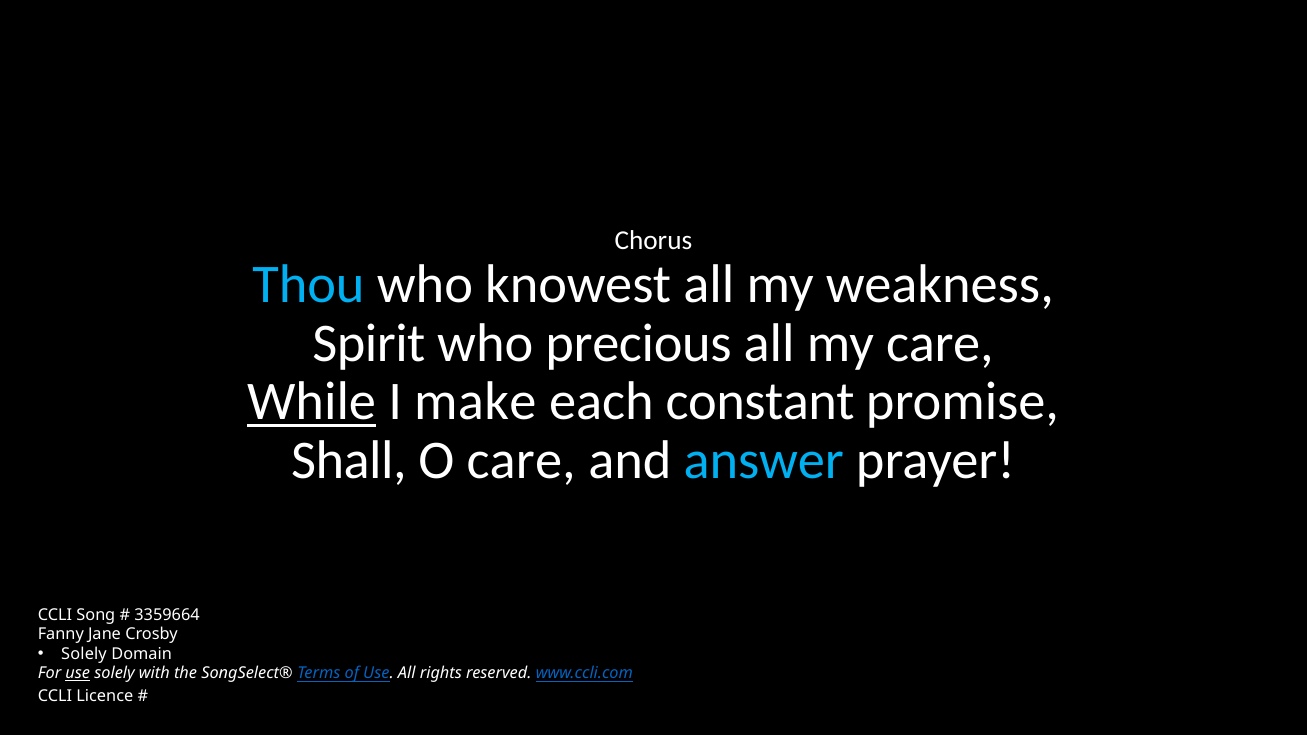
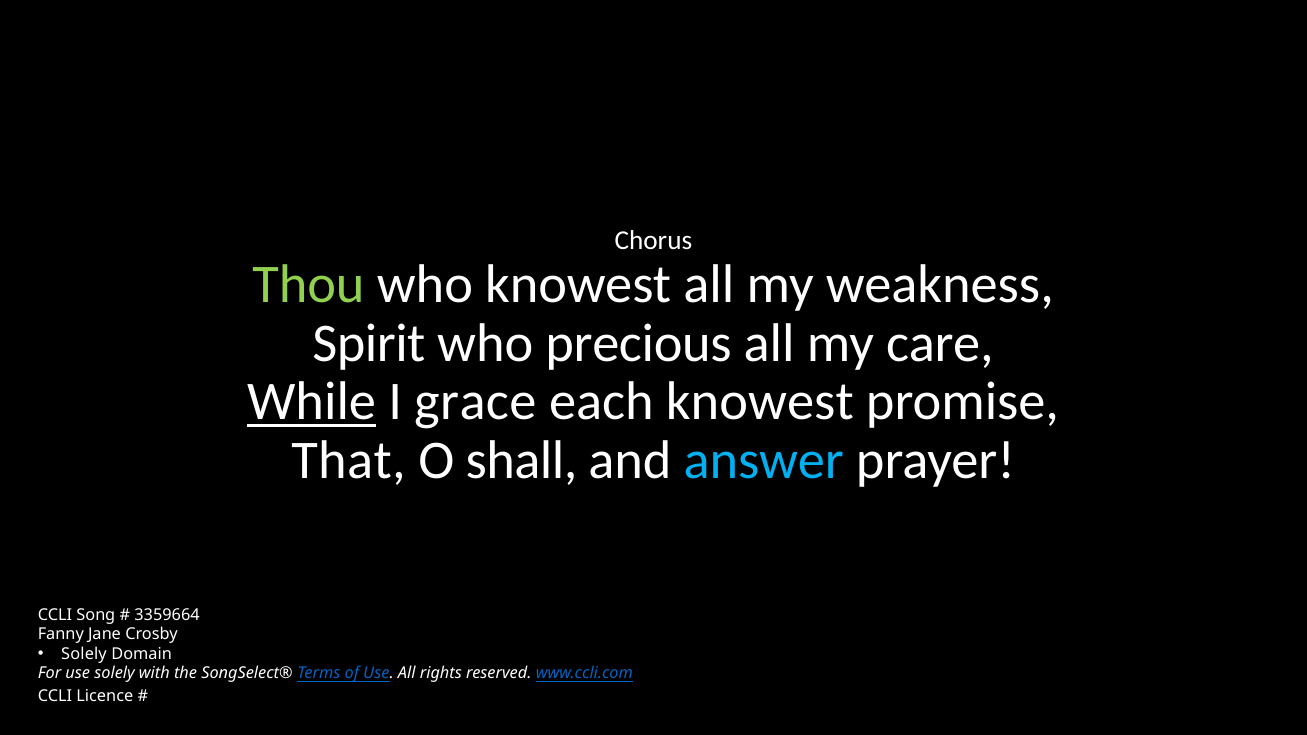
Thou colour: light blue -> light green
make: make -> grace
each constant: constant -> knowest
Shall: Shall -> That
O care: care -> shall
use at (78, 674) underline: present -> none
